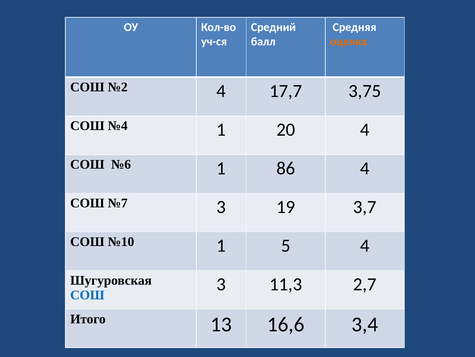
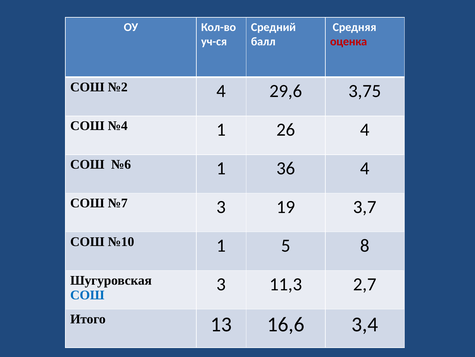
оценка colour: orange -> red
17,7: 17,7 -> 29,6
20: 20 -> 26
86: 86 -> 36
5 4: 4 -> 8
